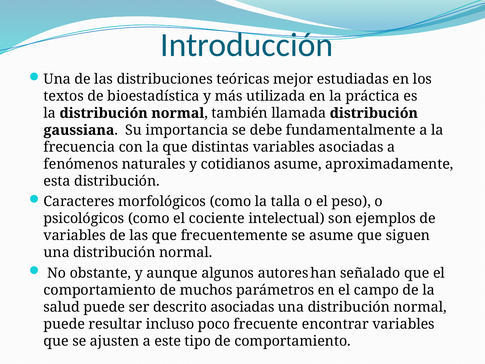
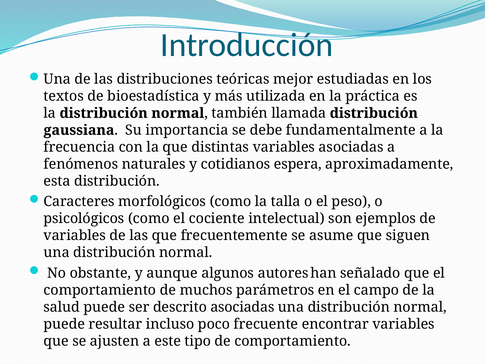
cotidianos asume: asume -> espera
